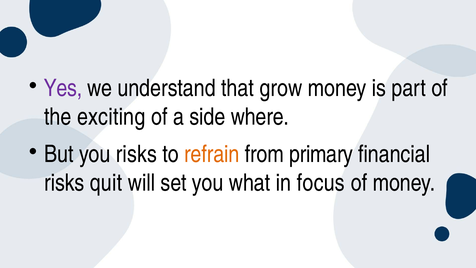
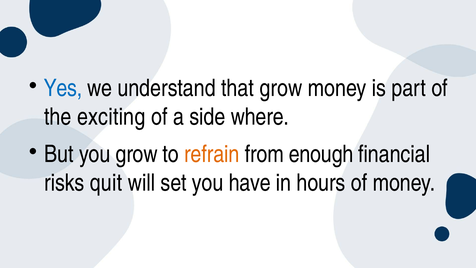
Yes colour: purple -> blue
you risks: risks -> grow
primary: primary -> enough
what: what -> have
focus: focus -> hours
